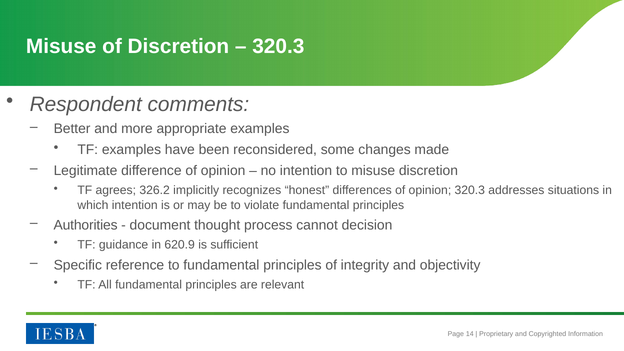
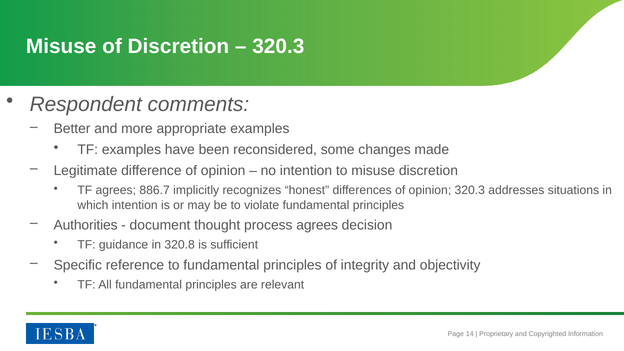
326.2: 326.2 -> 886.7
process cannot: cannot -> agrees
620.9: 620.9 -> 320.8
